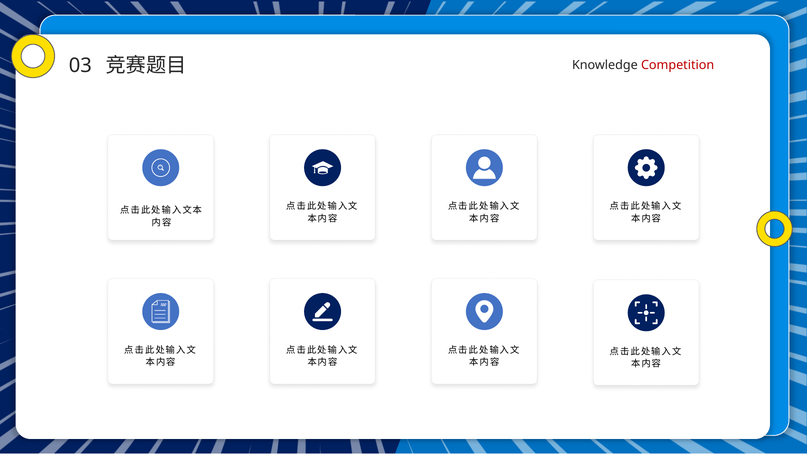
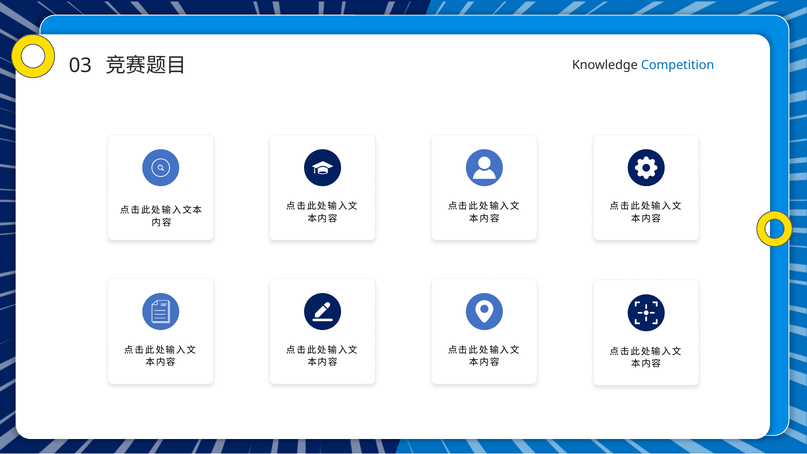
Competition colour: red -> blue
